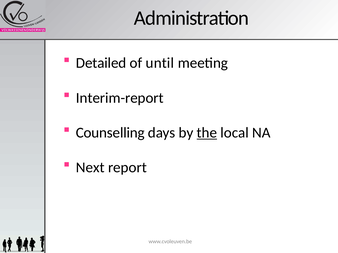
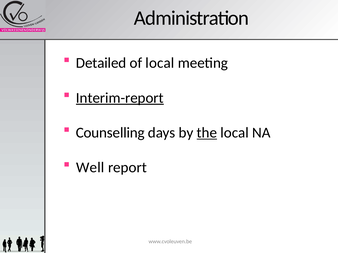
of until: until -> local
Interim-report underline: none -> present
Next: Next -> Well
